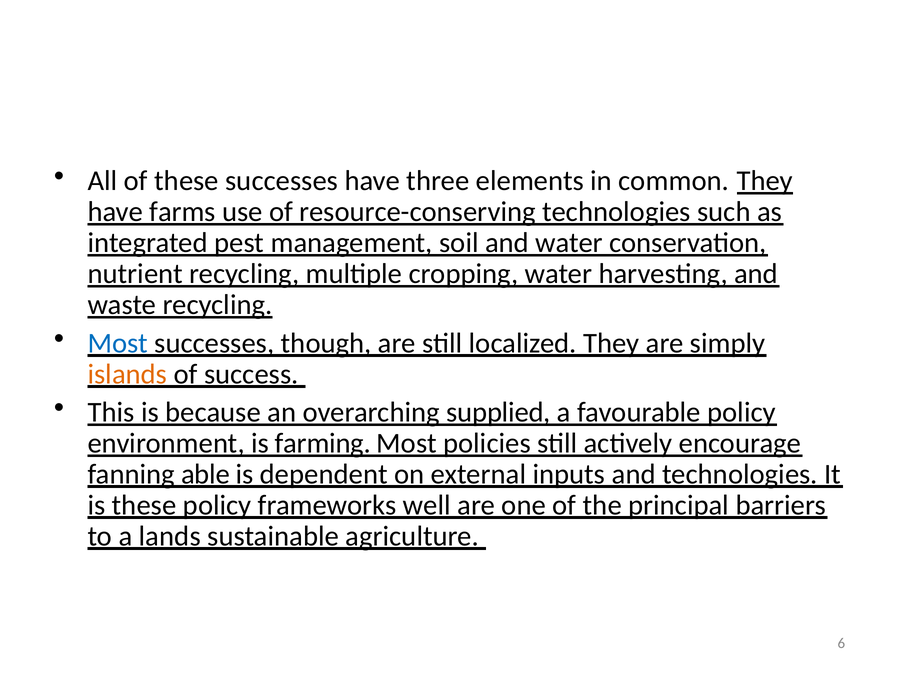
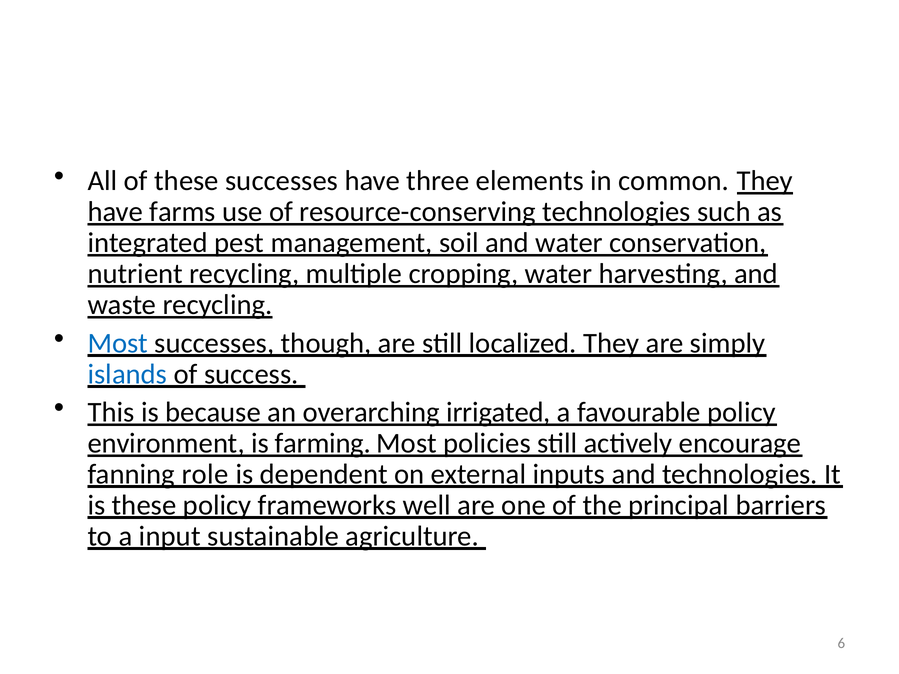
islands colour: orange -> blue
supplied: supplied -> irrigated
able: able -> role
lands: lands -> input
